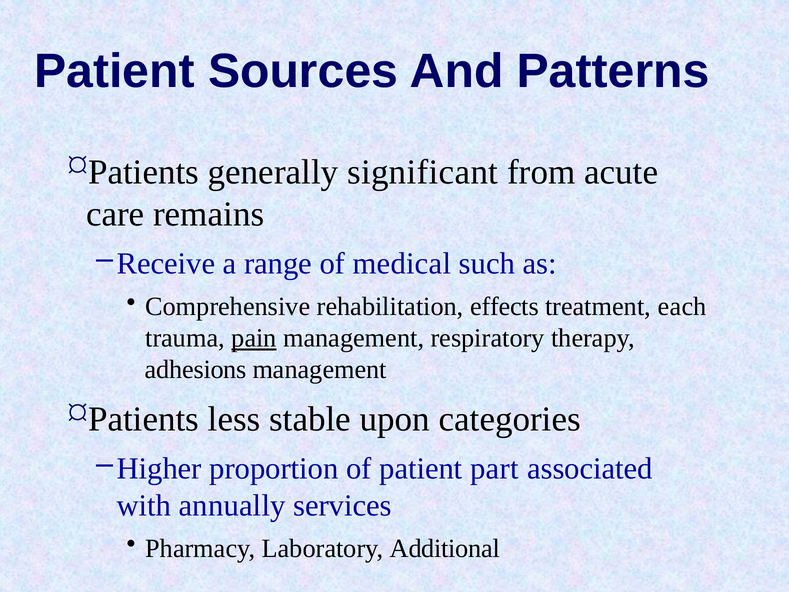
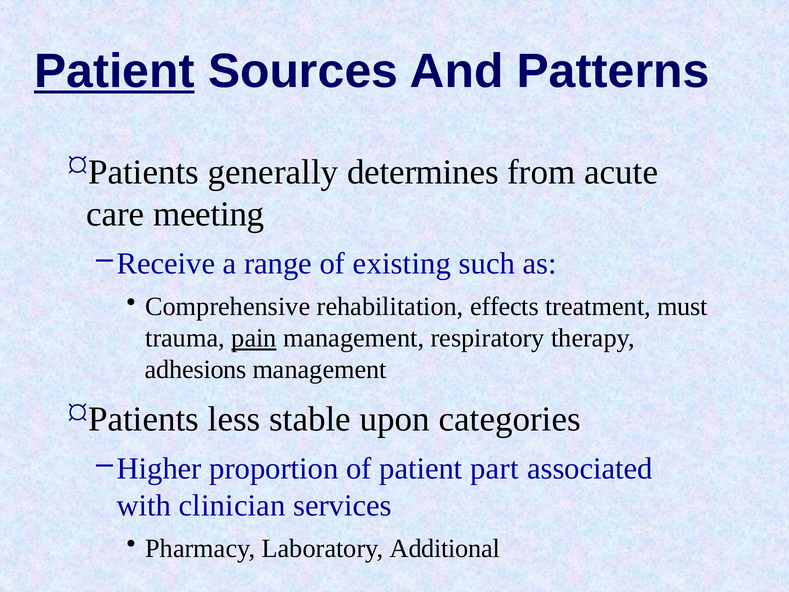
Patient at (114, 71) underline: none -> present
significant: significant -> determines
remains: remains -> meeting
medical: medical -> existing
each: each -> must
annually: annually -> clinician
